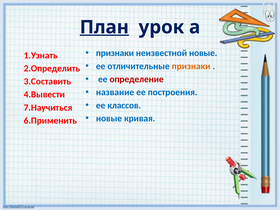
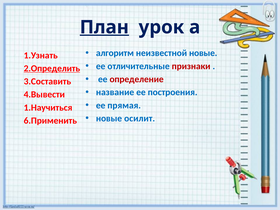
признаки at (115, 53): признаки -> алгоритм
признаки at (191, 66) colour: orange -> red
2.Определить underline: none -> present
классов: классов -> прямая
7.Научиться: 7.Научиться -> 1.Научиться
кривая: кривая -> осилит
